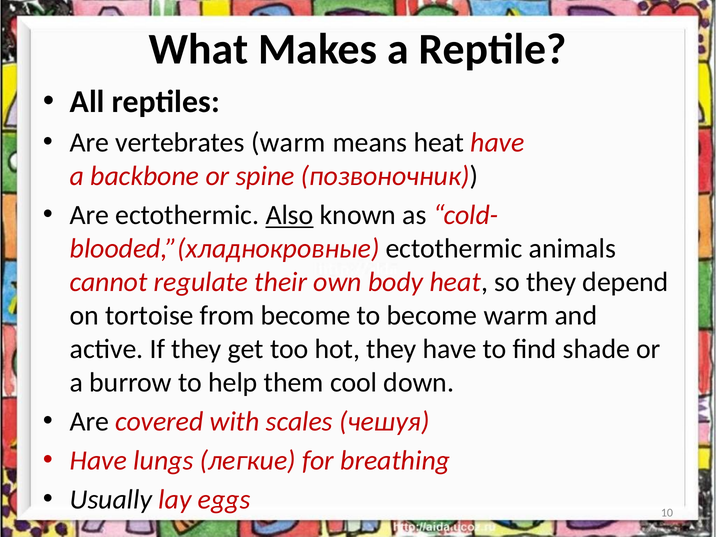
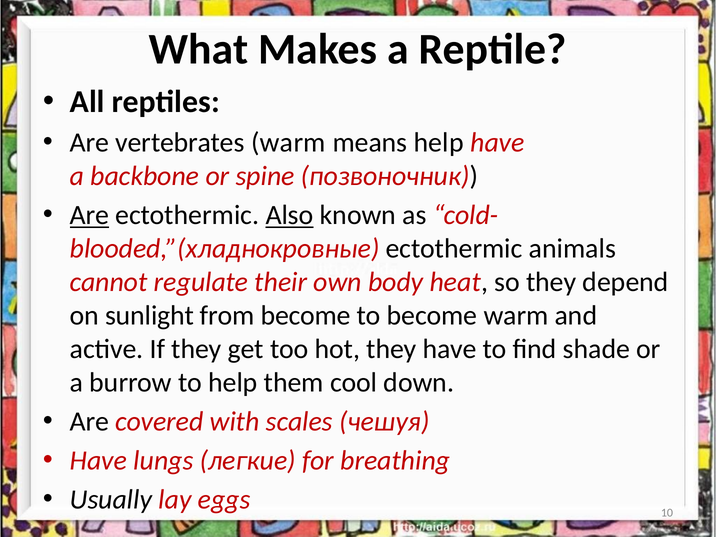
means heat: heat -> help
Are at (89, 215) underline: none -> present
tortoise: tortoise -> sunlight
